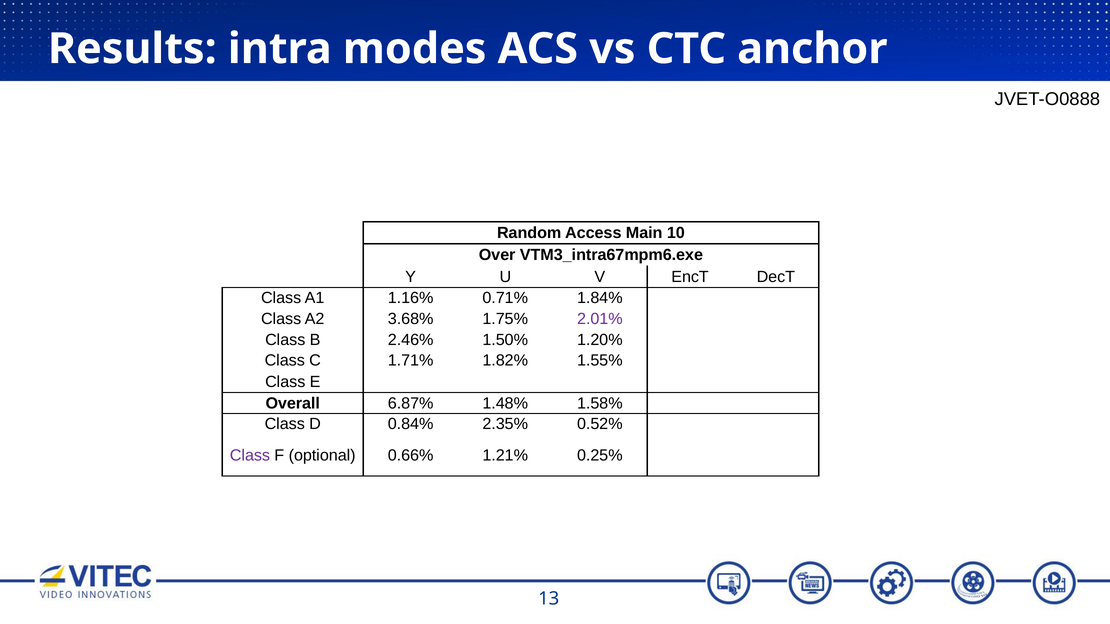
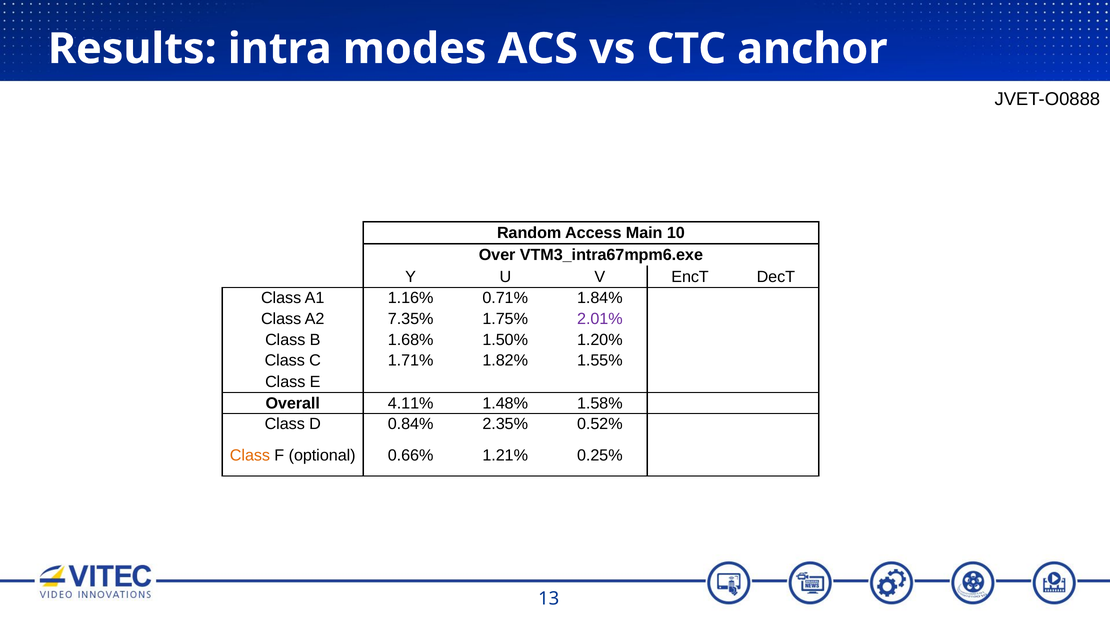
3.68%: 3.68% -> 7.35%
2.46%: 2.46% -> 1.68%
6.87%: 6.87% -> 4.11%
Class at (250, 456) colour: purple -> orange
